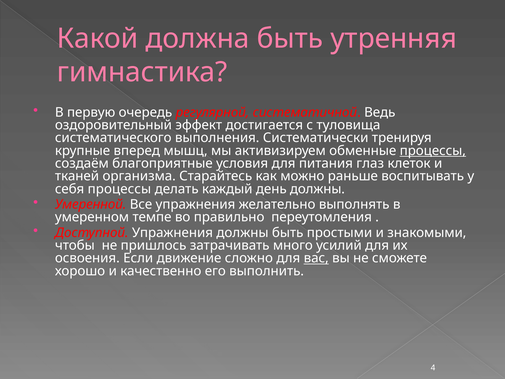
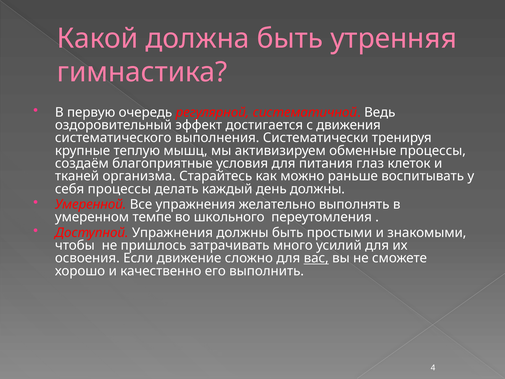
туловища: туловища -> движения
вперед: вперед -> теплую
процессы at (433, 151) underline: present -> none
правильно: правильно -> школьного
